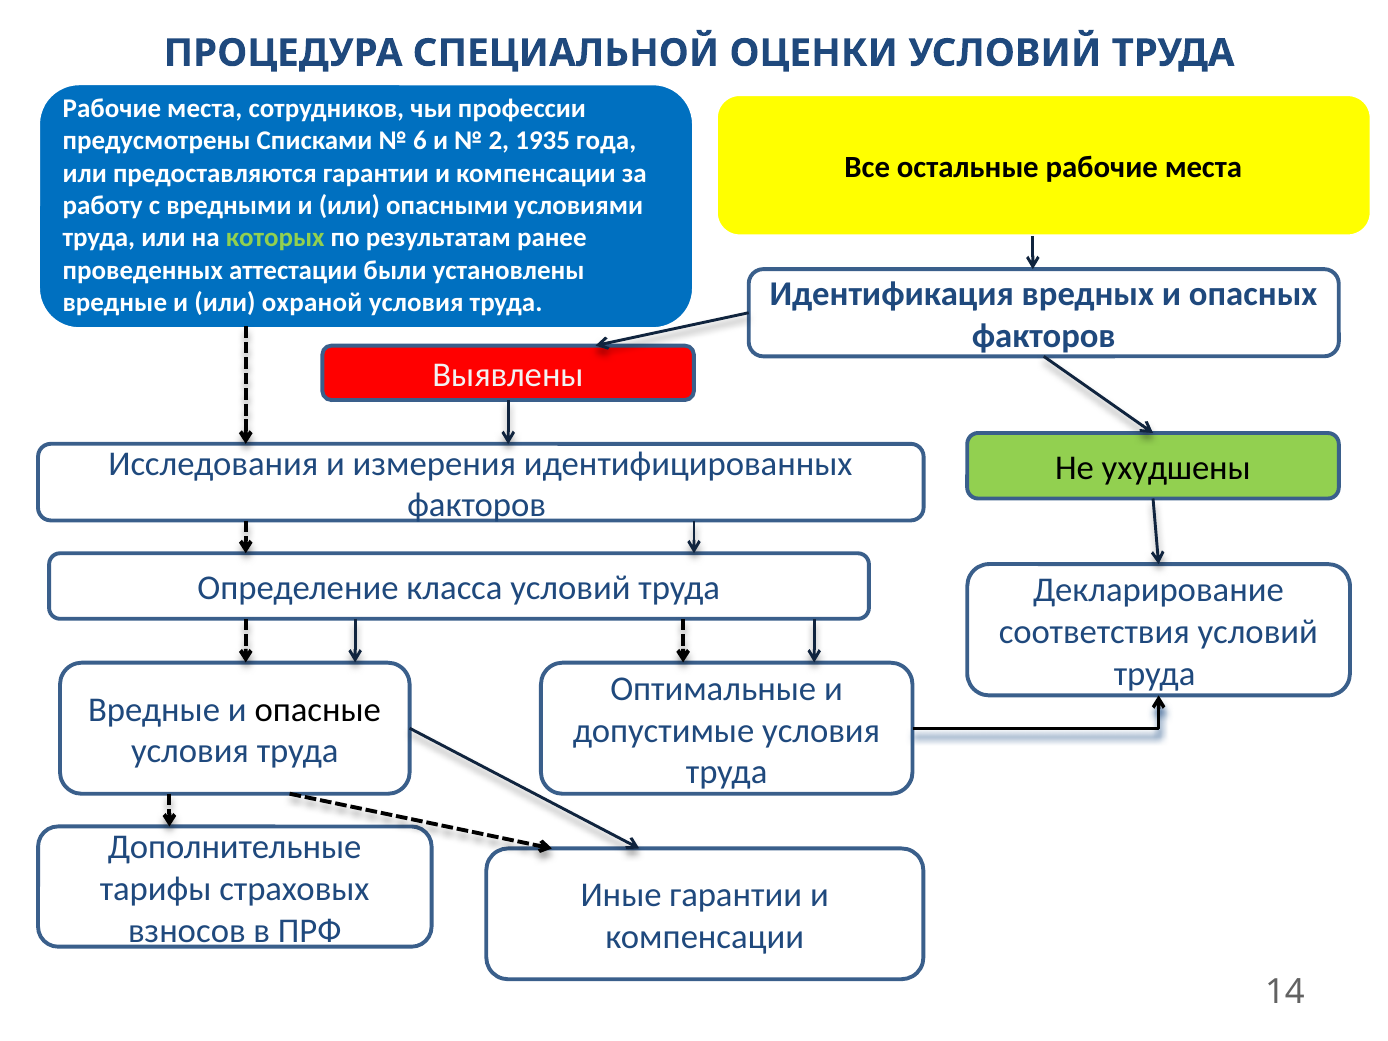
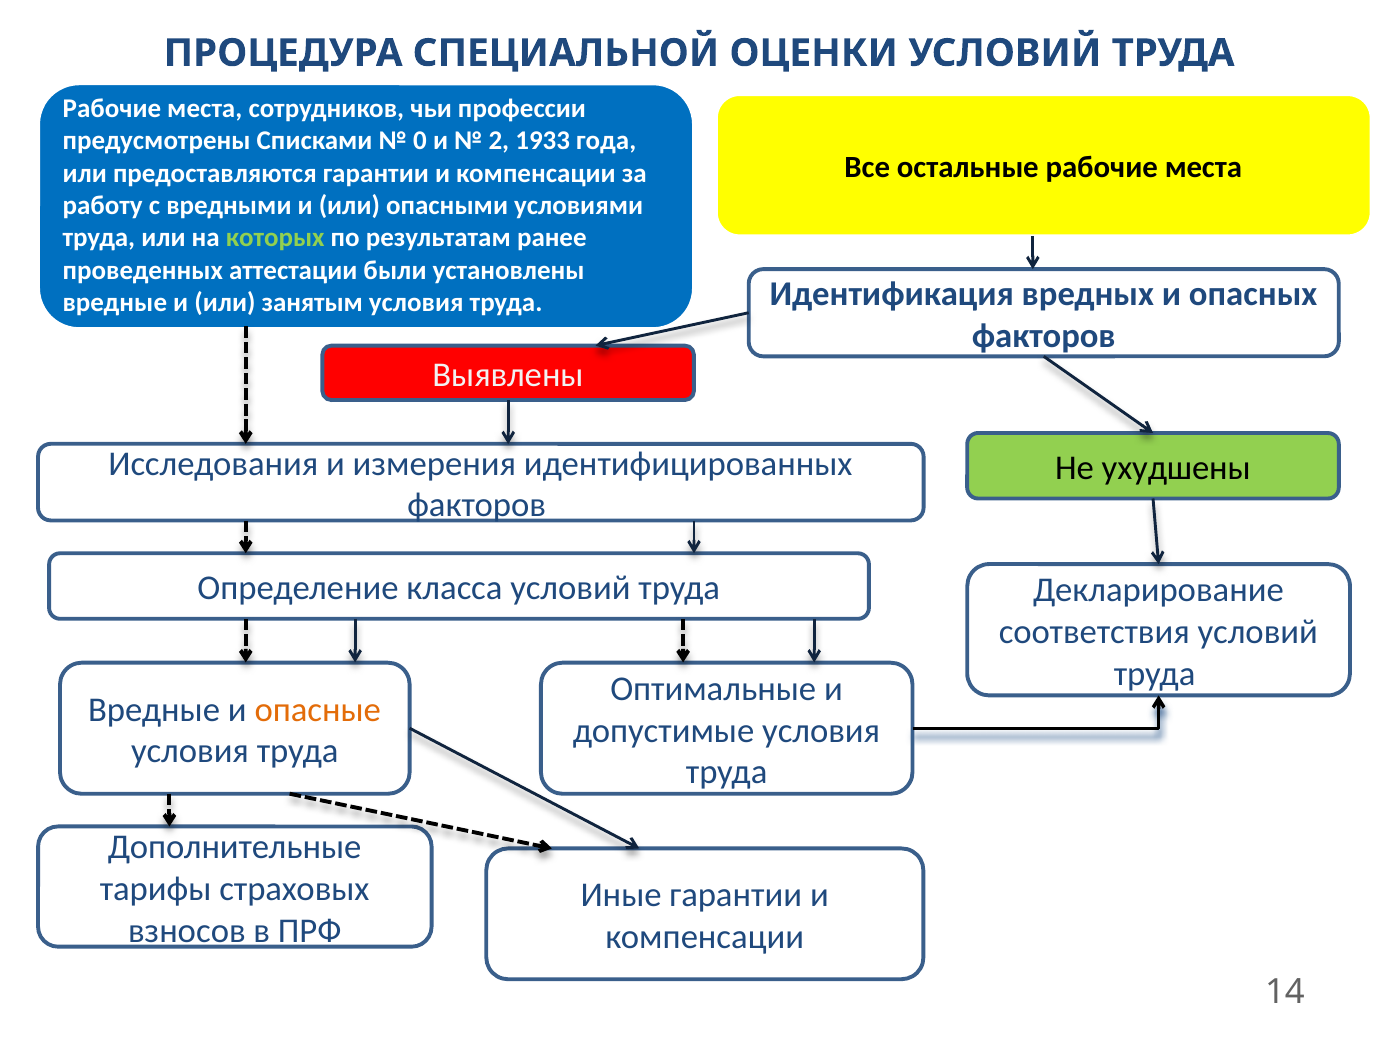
6: 6 -> 0
1935: 1935 -> 1933
охраной: охраной -> занятым
опасные colour: black -> orange
